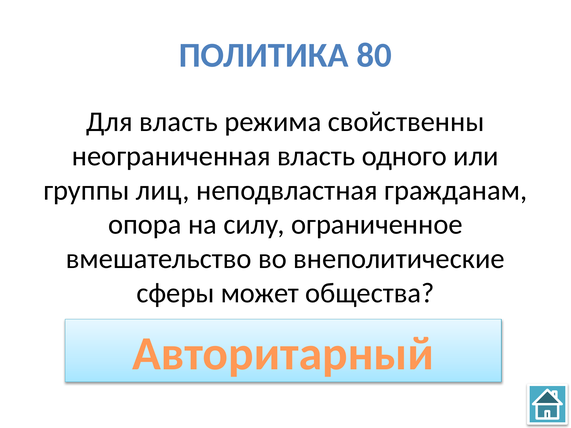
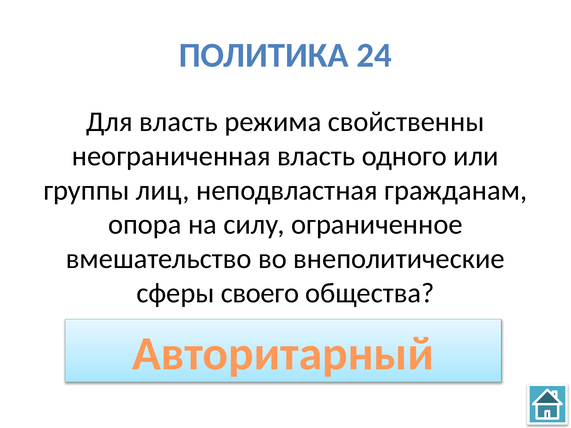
80: 80 -> 24
может: может -> своего
